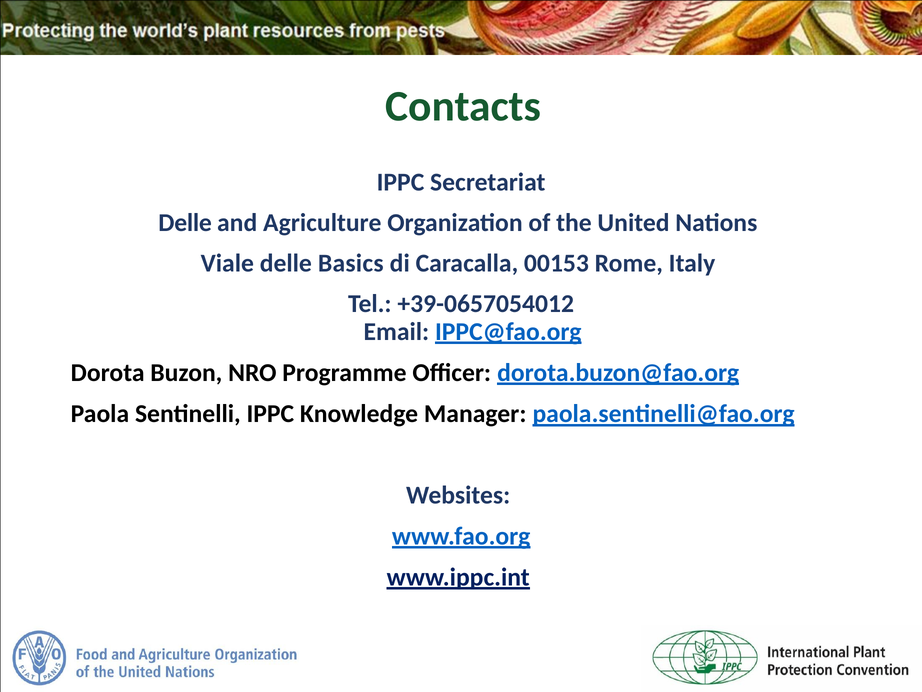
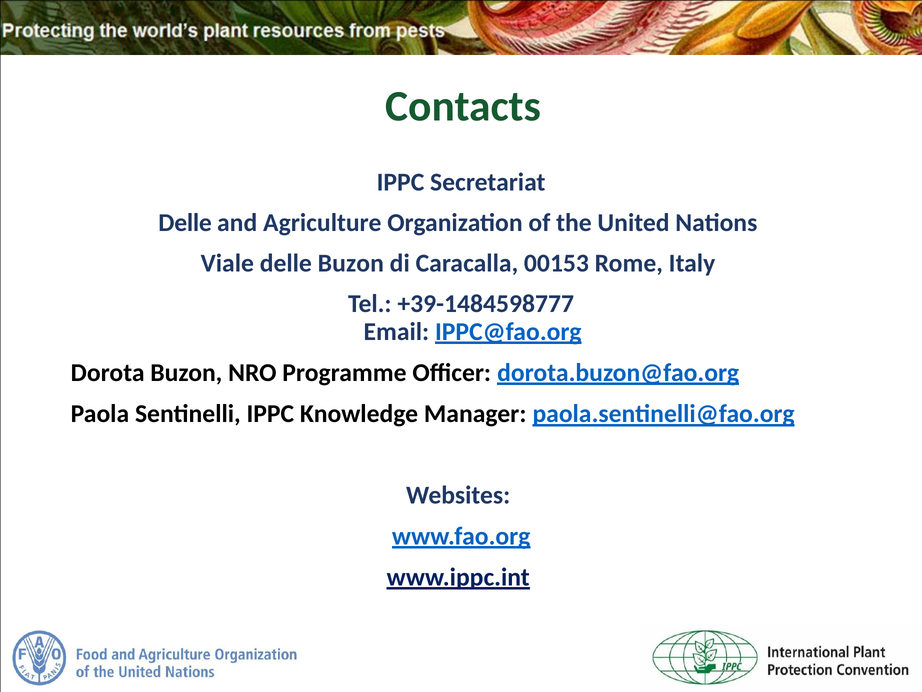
delle Basics: Basics -> Buzon
+39-0657054012: +39-0657054012 -> +39-1484598777
